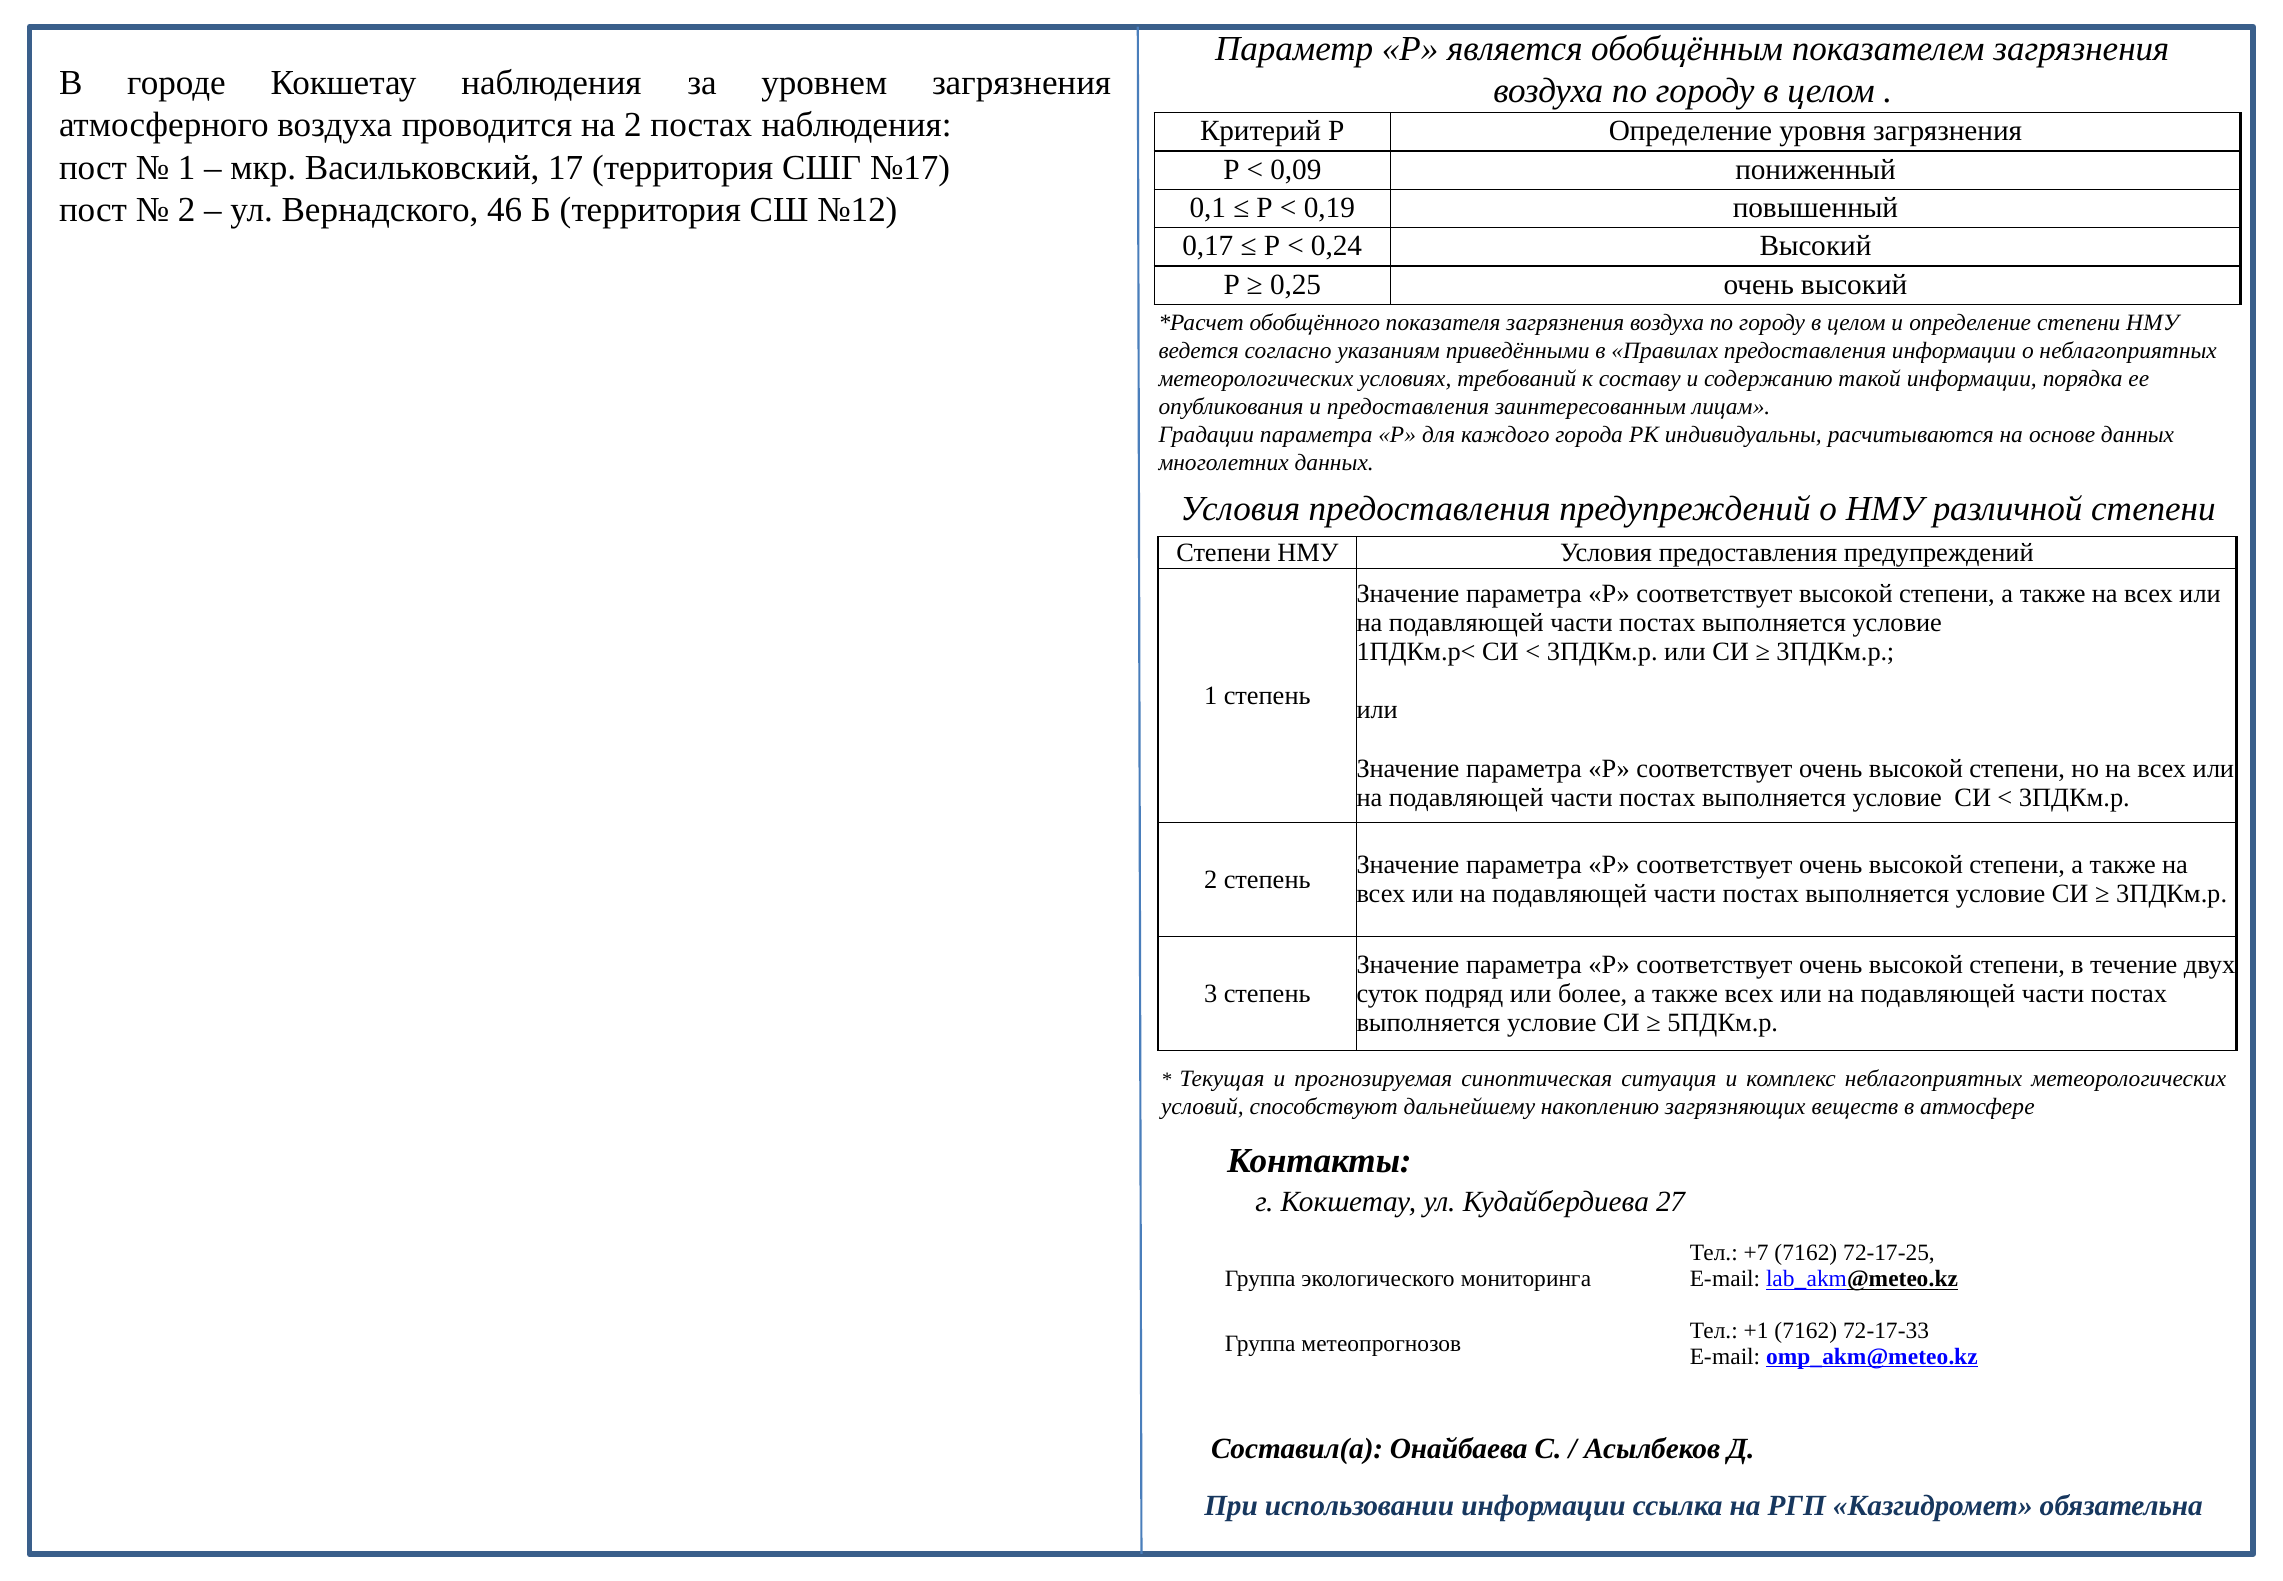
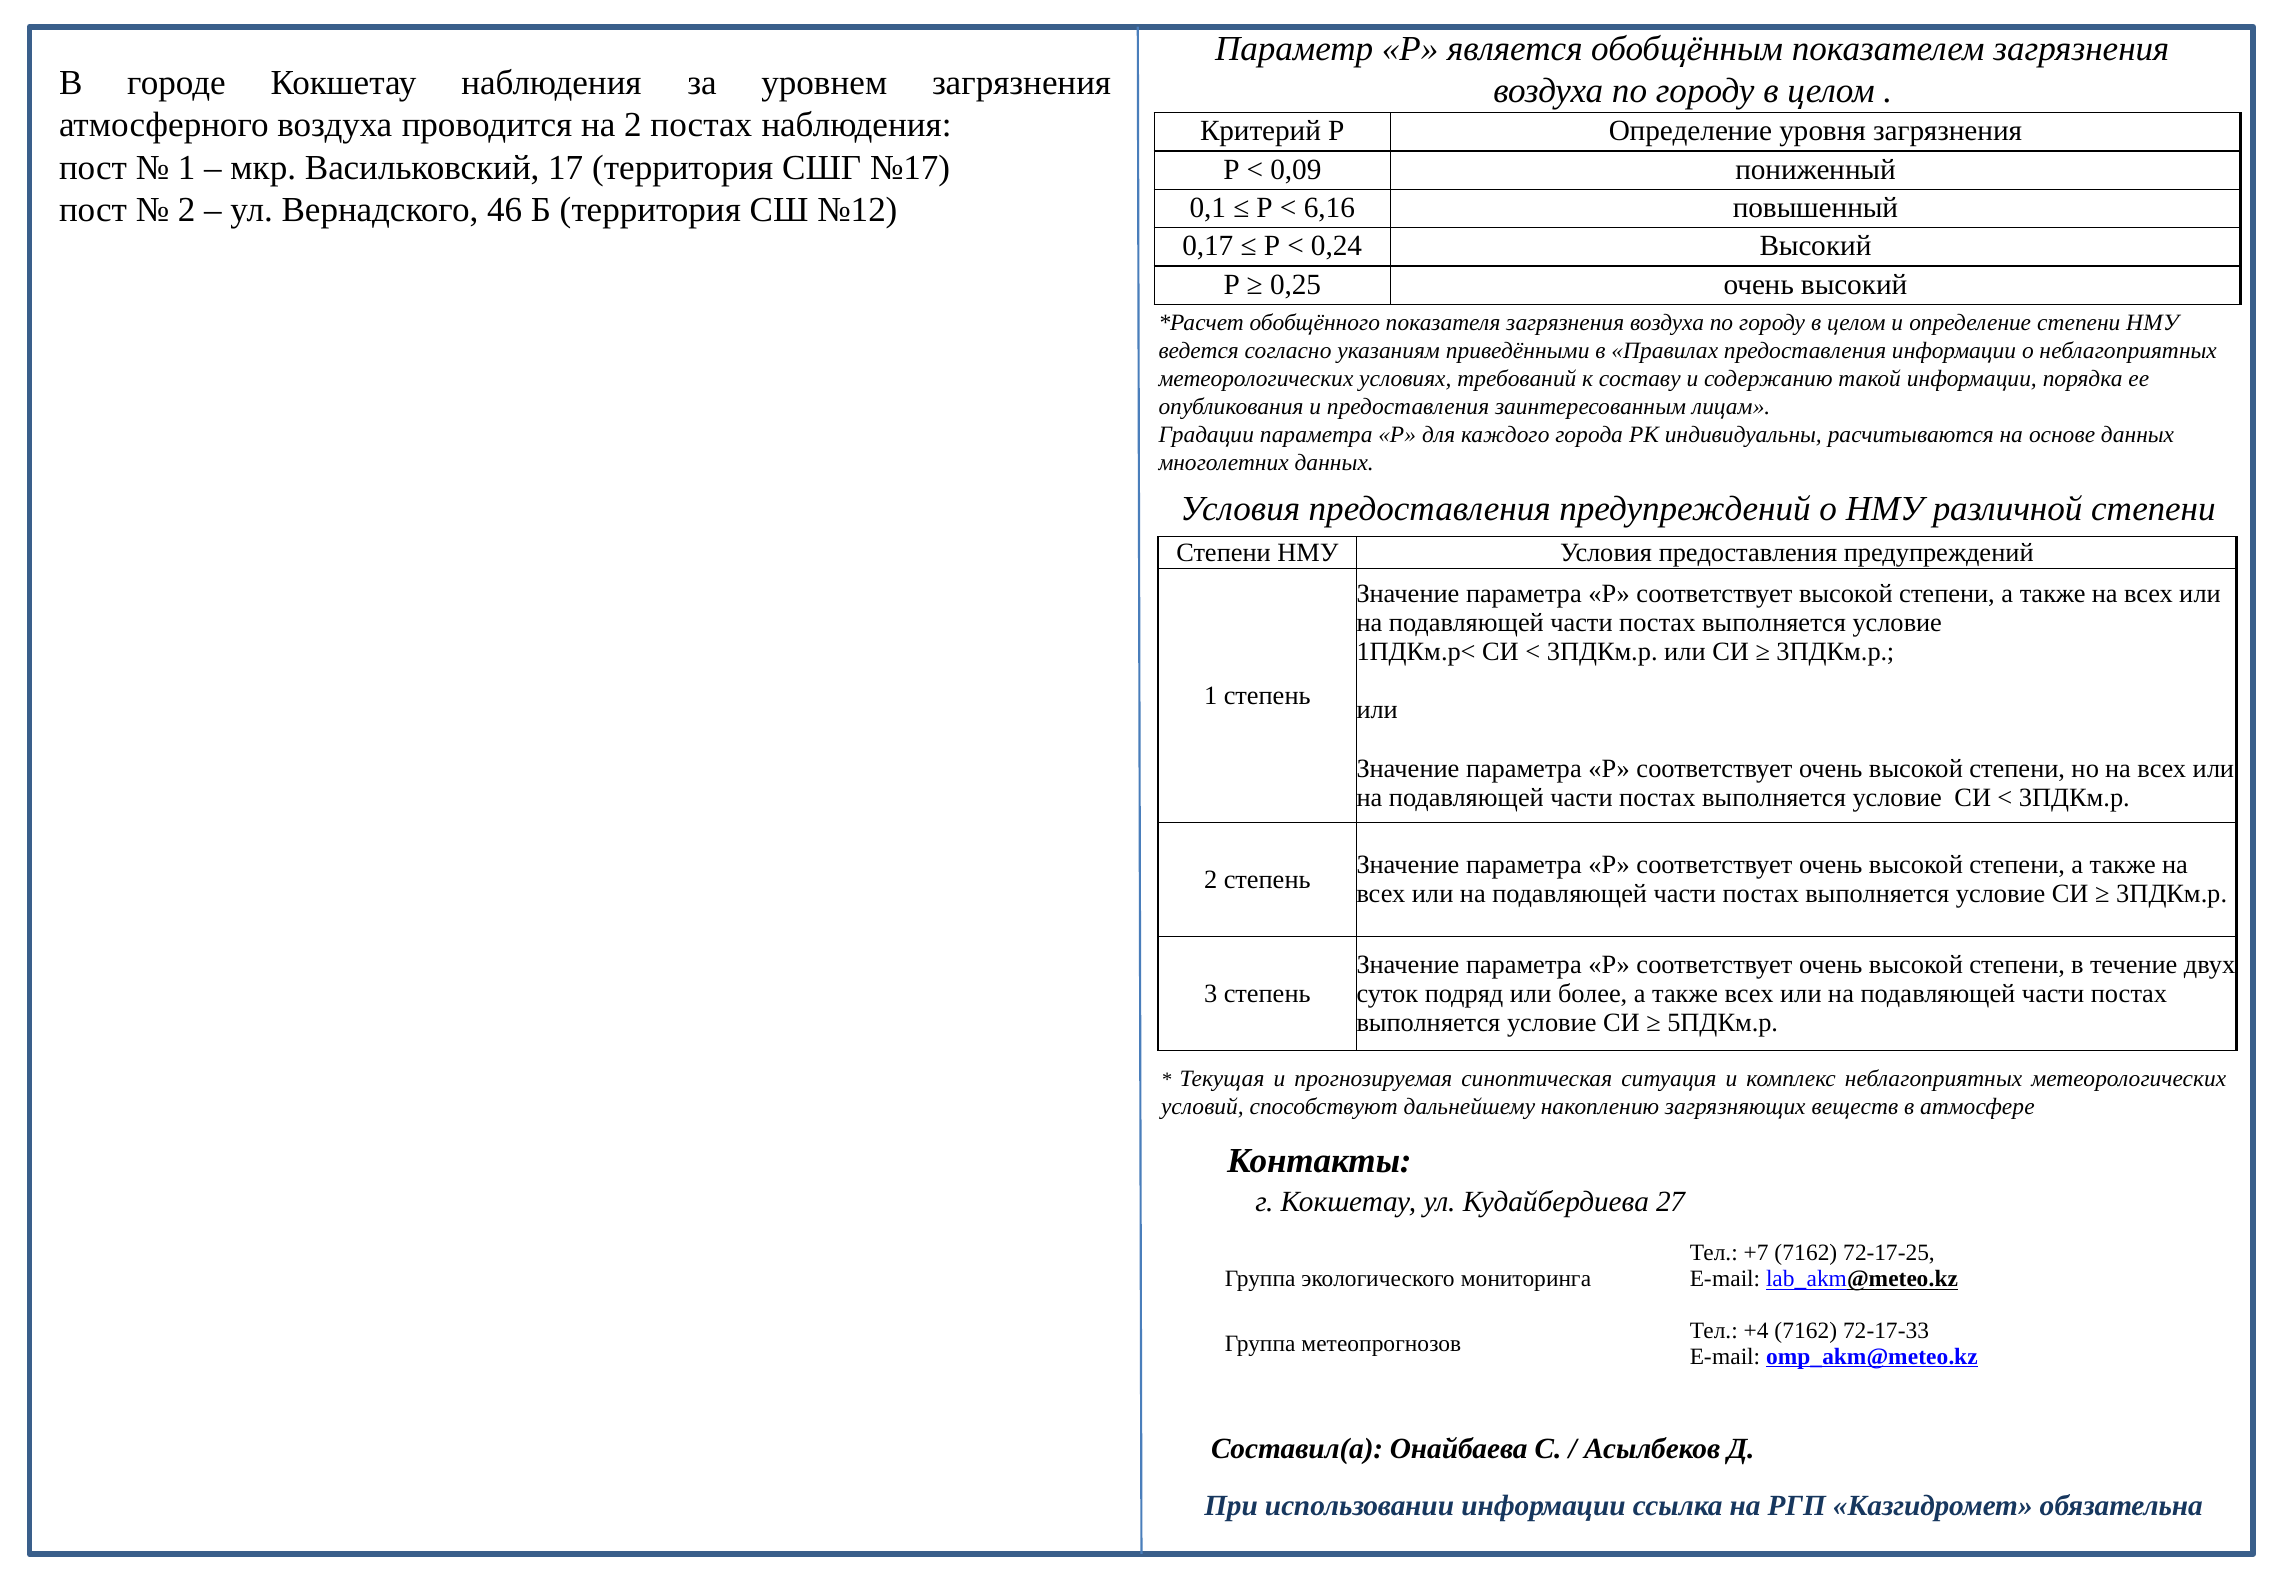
0,19: 0,19 -> 6,16
+1: +1 -> +4
